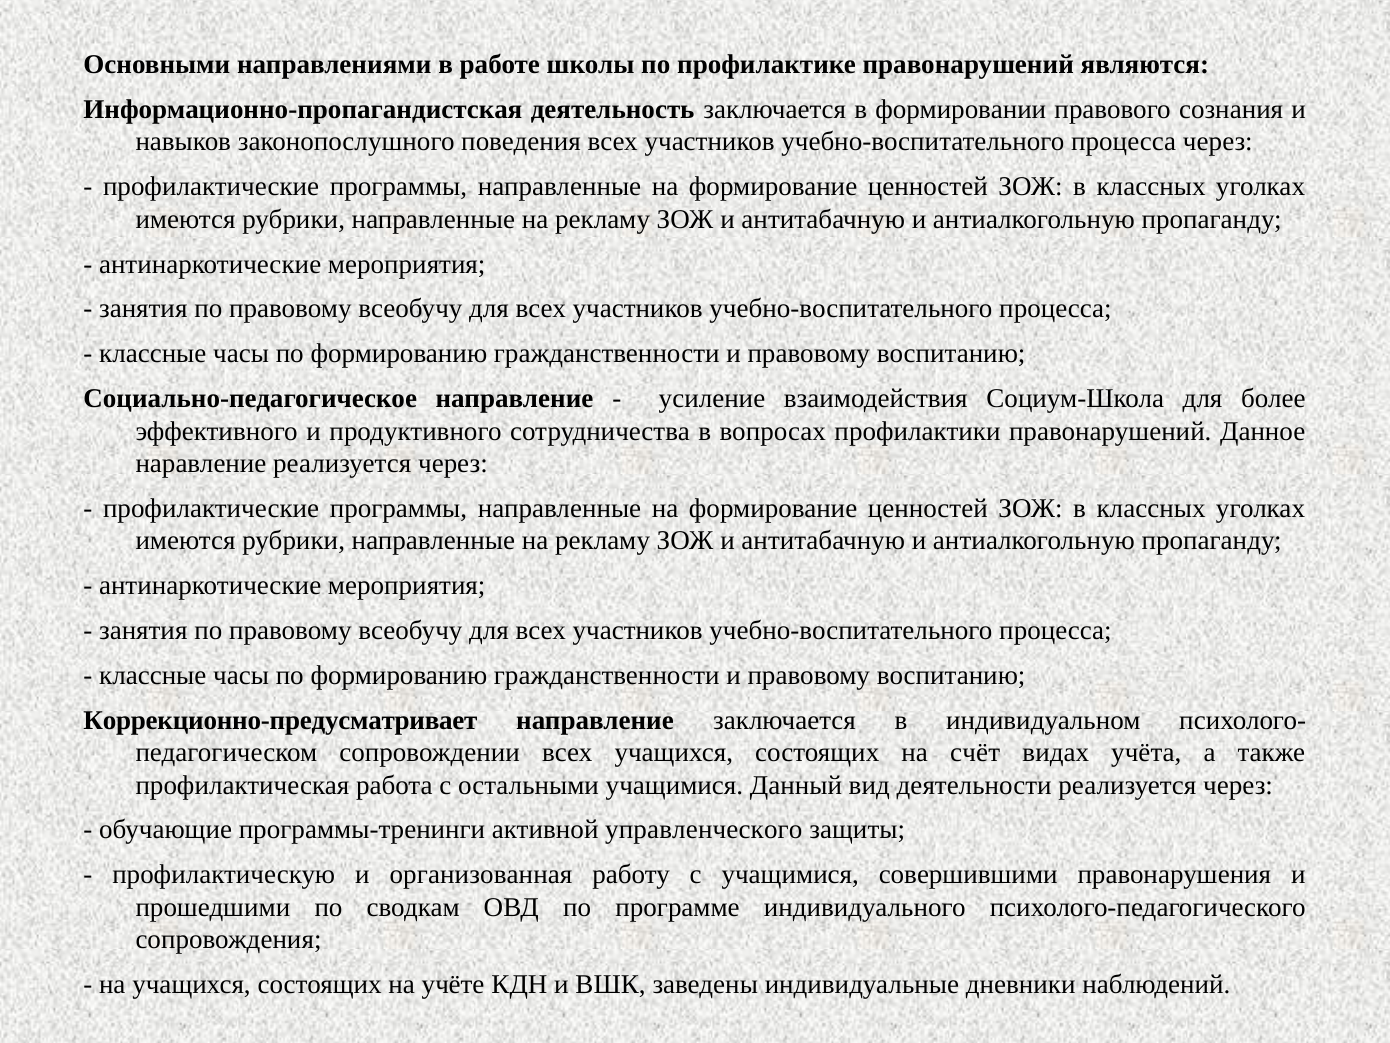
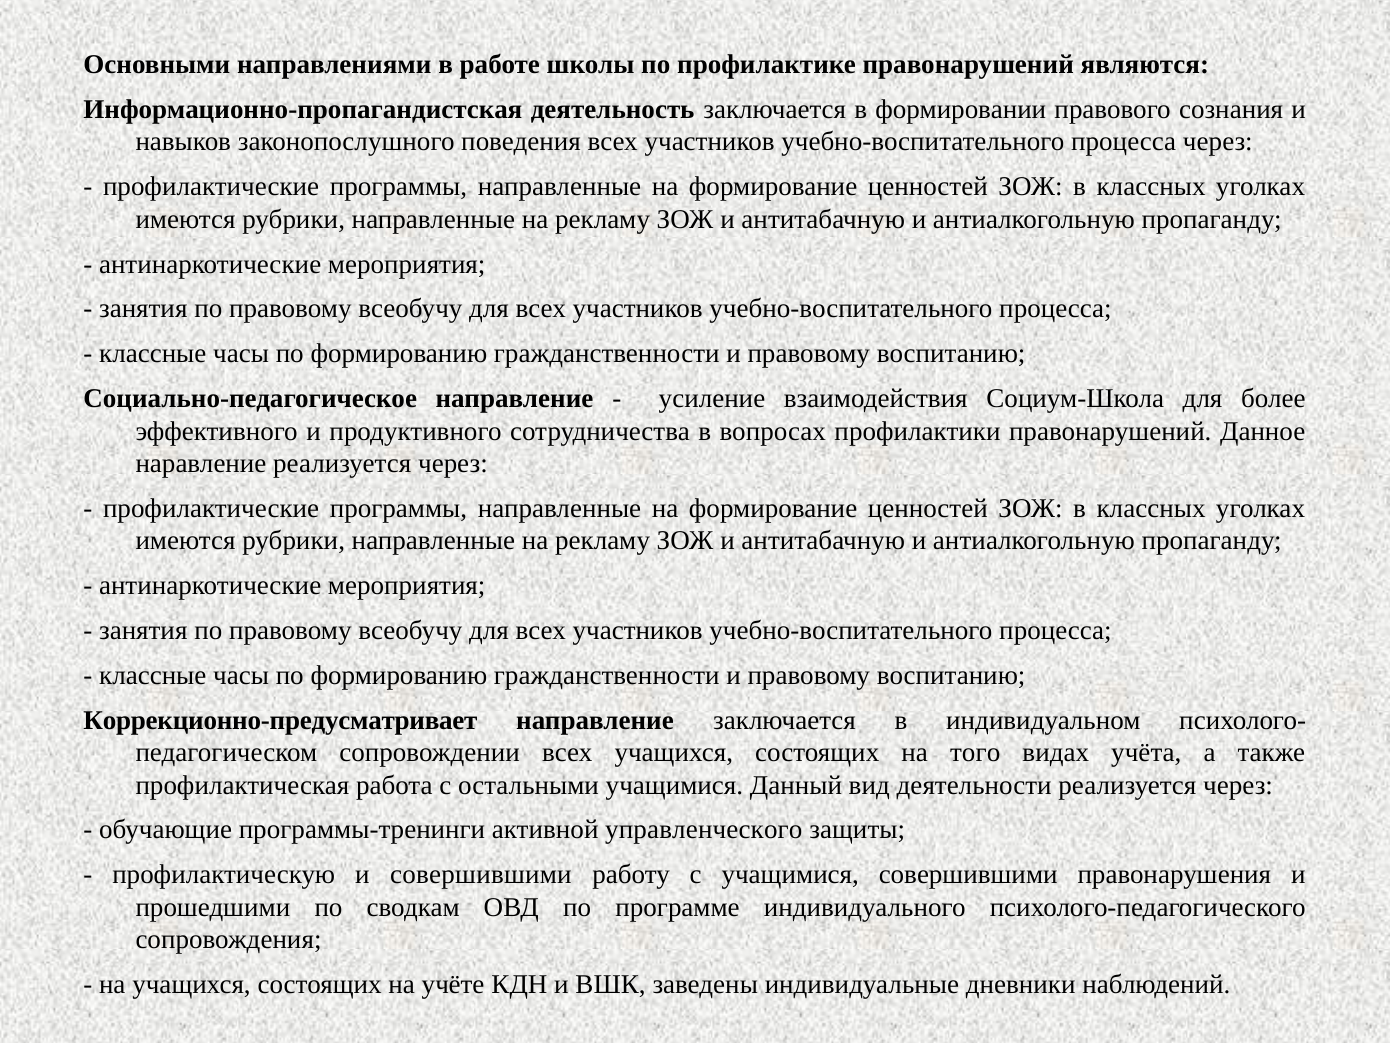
счёт: счёт -> того
и организованная: организованная -> совершившими
